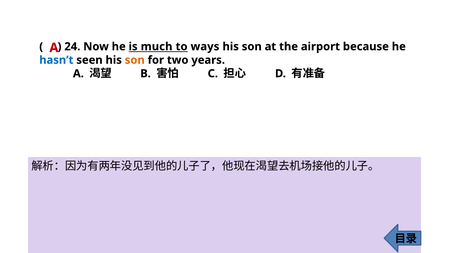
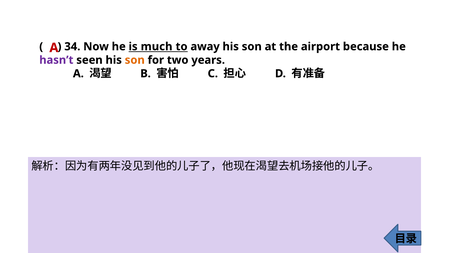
24: 24 -> 34
ways: ways -> away
hasn’t colour: blue -> purple
